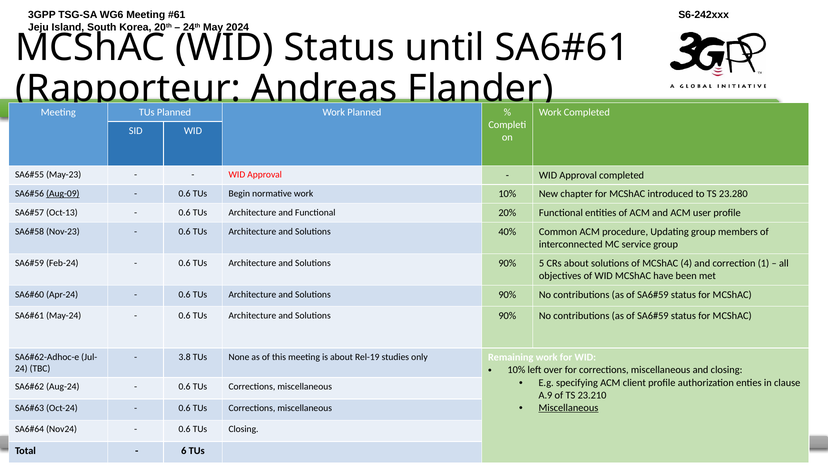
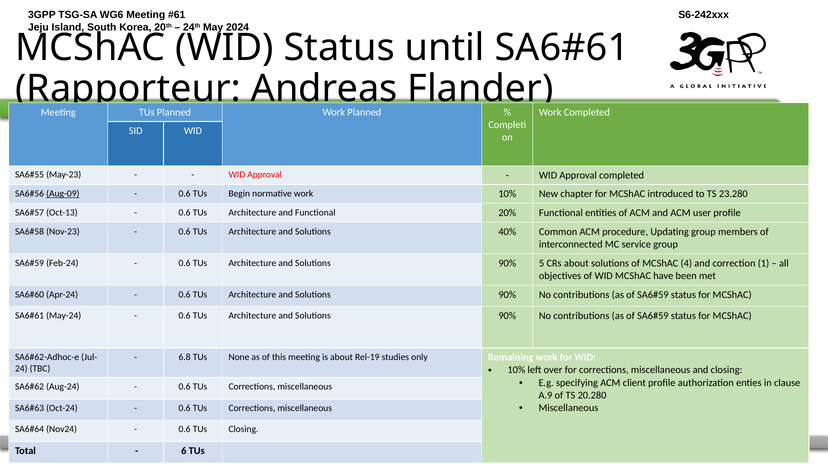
3.8: 3.8 -> 6.8
23.210: 23.210 -> 20.280
Miscellaneous at (568, 408) underline: present -> none
